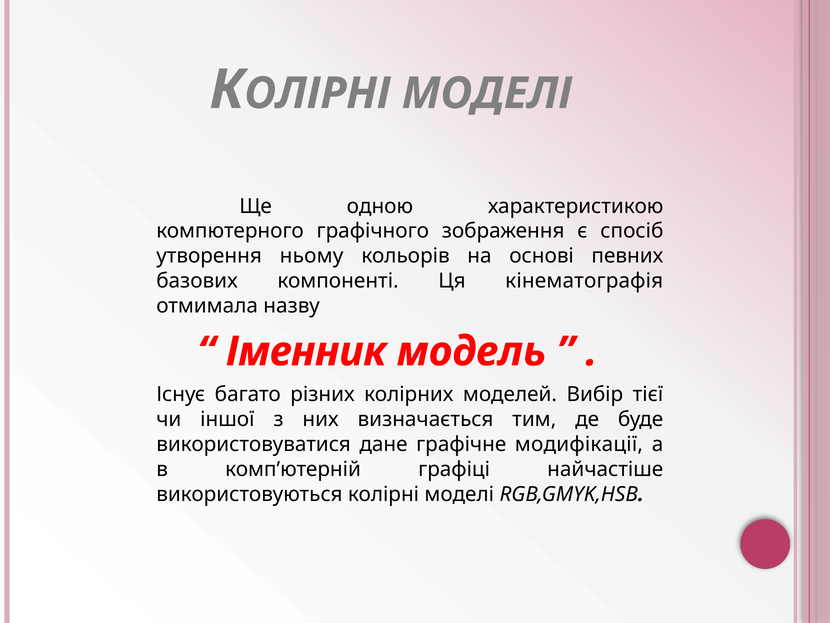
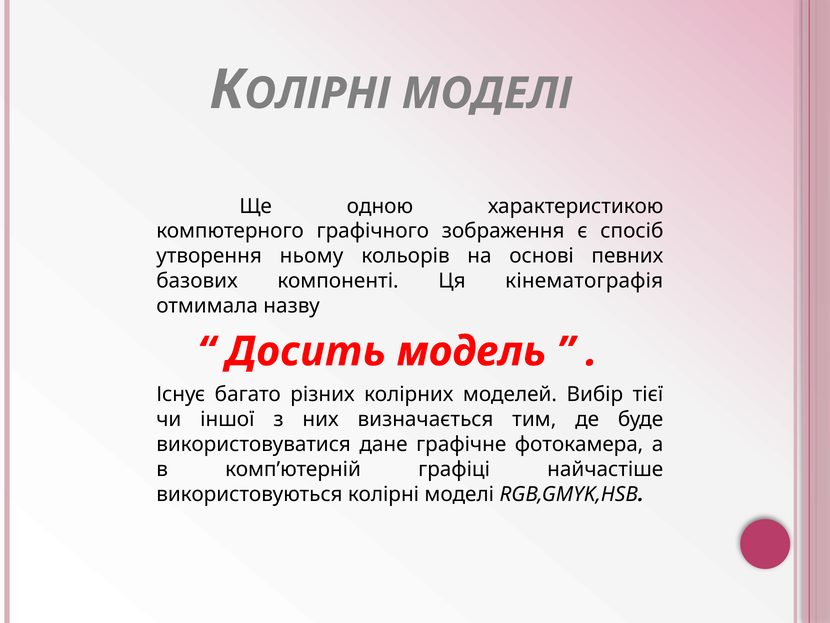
Іменник: Іменник -> Досить
модифікації: модифікації -> фотокамера
